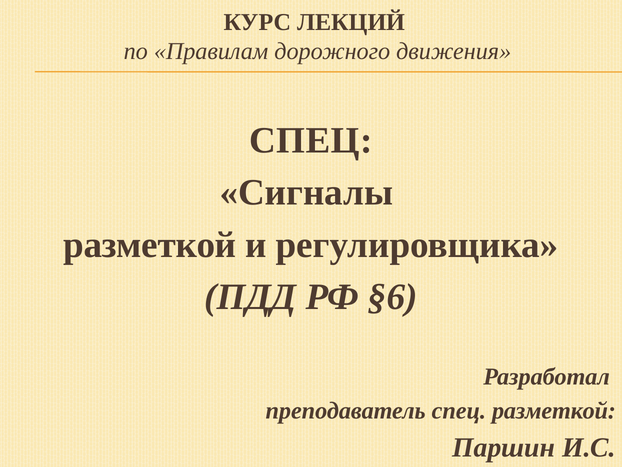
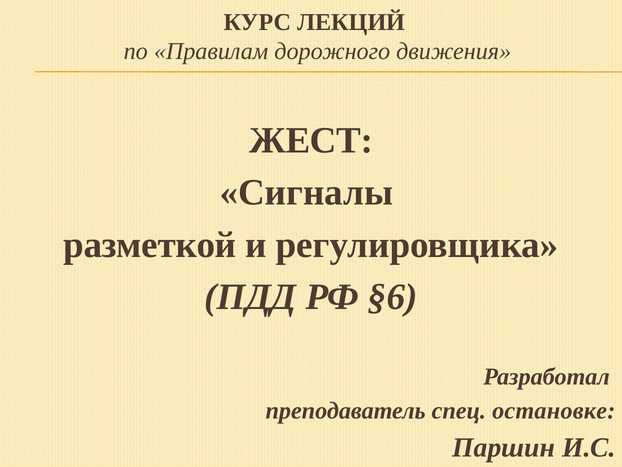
СПЕЦ at (311, 140): СПЕЦ -> ЖЕСТ
спец разметкой: разметкой -> остановке
